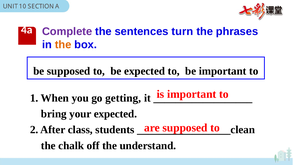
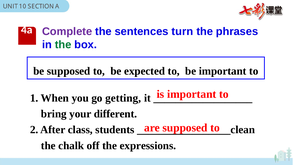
the at (63, 45) colour: orange -> green
your expected: expected -> different
understand: understand -> expressions
